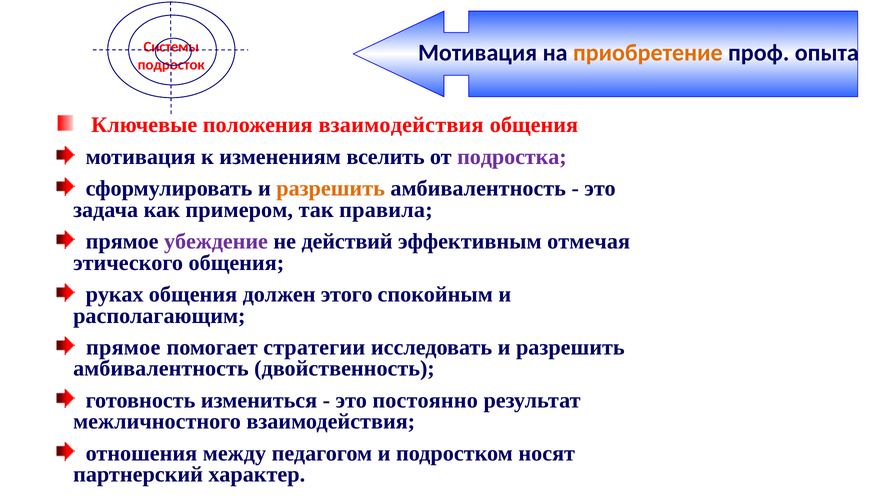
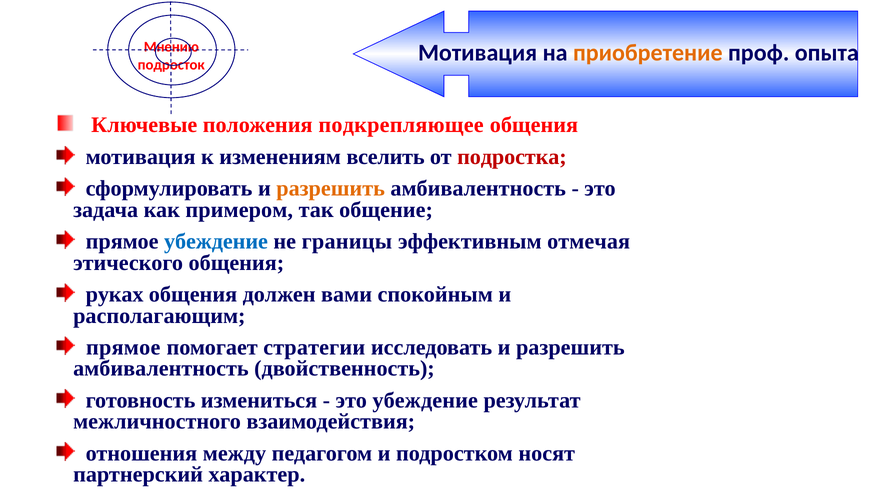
Системы: Системы -> Мнению
положения взаимодействия: взаимодействия -> подкрепляющее
подростка colour: purple -> red
правила: правила -> общение
убеждение at (216, 241) colour: purple -> blue
действий: действий -> границы
этого: этого -> вами
это постоянно: постоянно -> убеждение
